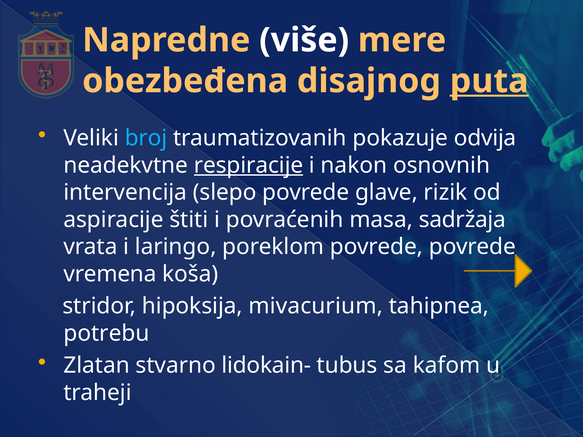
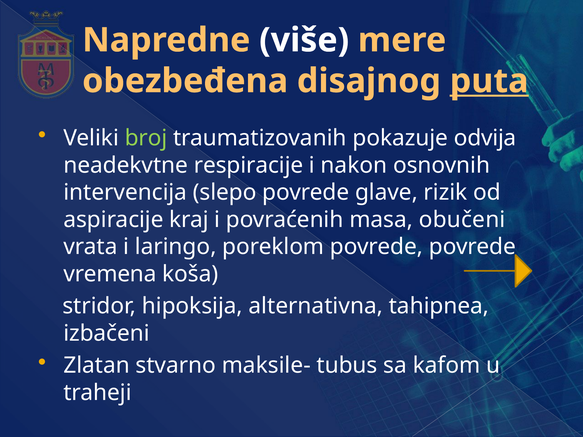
broj colour: light blue -> light green
respiracije underline: present -> none
štiti: štiti -> kraj
sadržaja: sadržaja -> obučeni
mivacurium: mivacurium -> alternativna
potrebu: potrebu -> izbačeni
lidokain-: lidokain- -> maksile-
